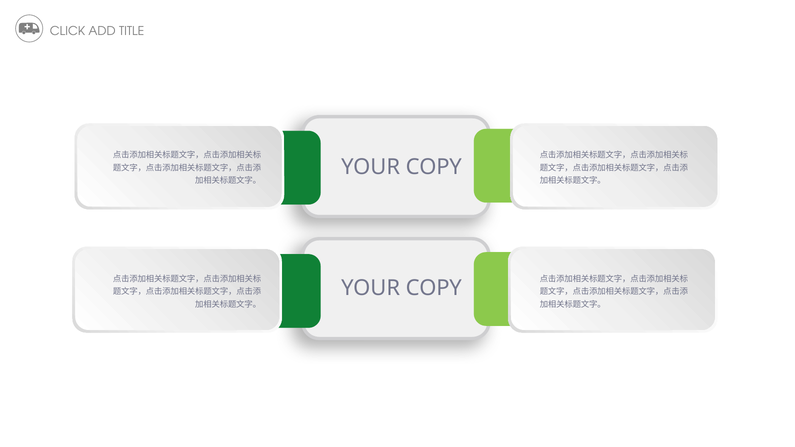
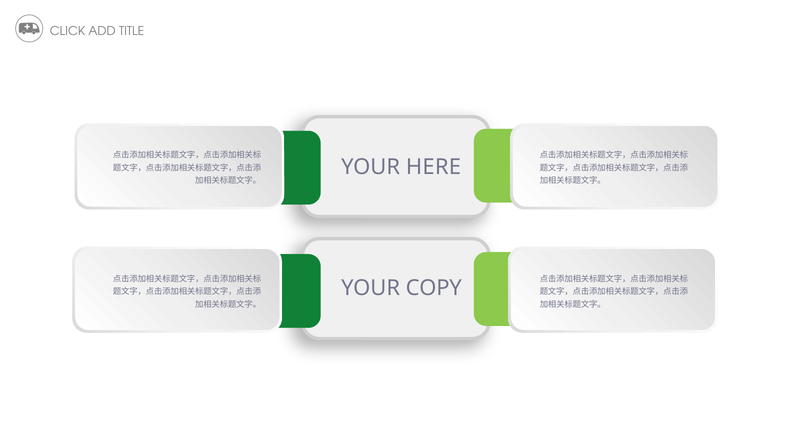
COPY at (434, 167): COPY -> HERE
